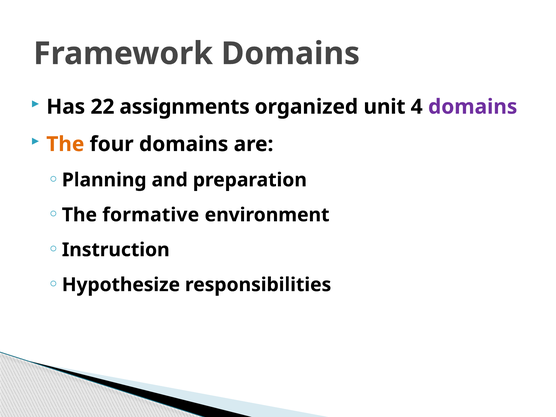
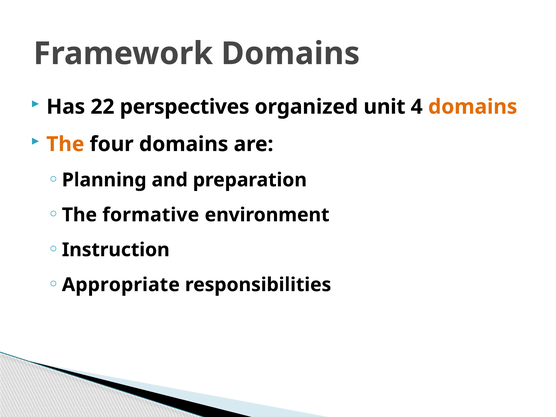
assignments: assignments -> perspectives
domains at (473, 107) colour: purple -> orange
Hypothesize: Hypothesize -> Appropriate
